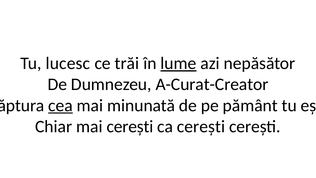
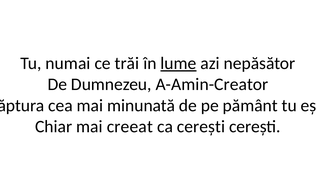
lucesc: lucesc -> numai
A-Curat-Creator: A-Curat-Creator -> A-Amin-Creator
cea underline: present -> none
mai cerești: cerești -> creeat
